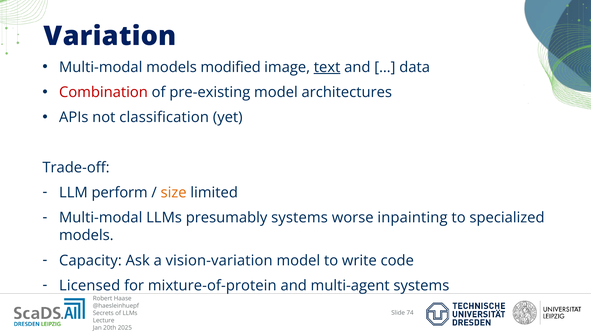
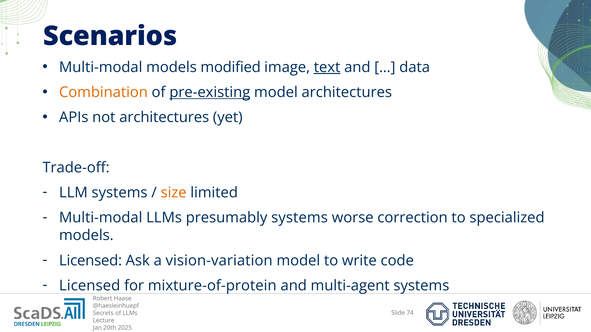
Variation: Variation -> Scenarios
Combination colour: red -> orange
pre-existing underline: none -> present
not classification: classification -> architectures
LLM perform: perform -> systems
inpainting: inpainting -> correction
Capacity at (90, 261): Capacity -> Licensed
